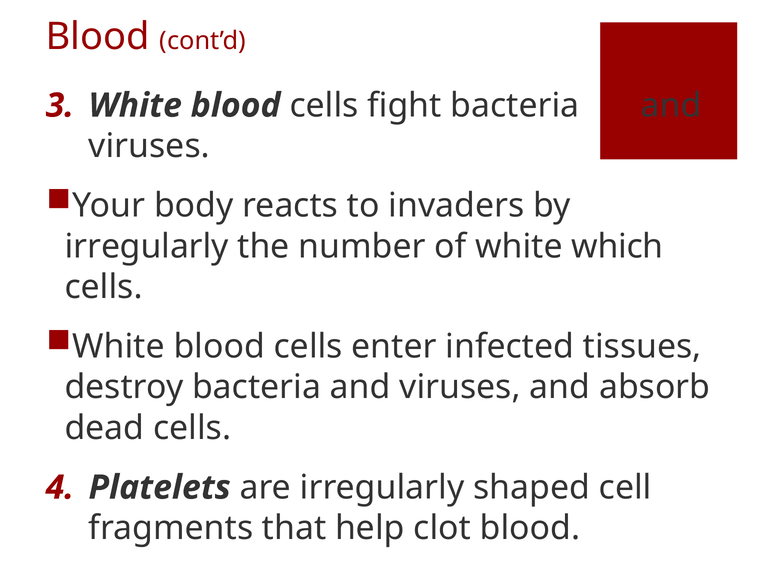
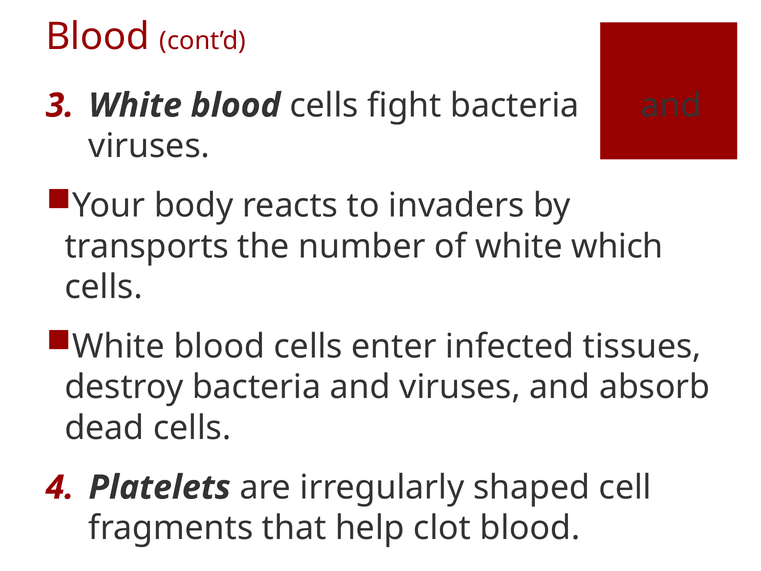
irregularly at (147, 246): irregularly -> transports
